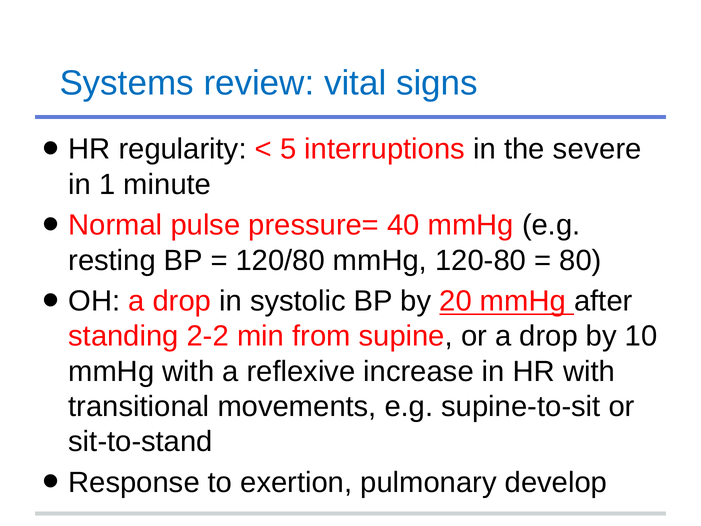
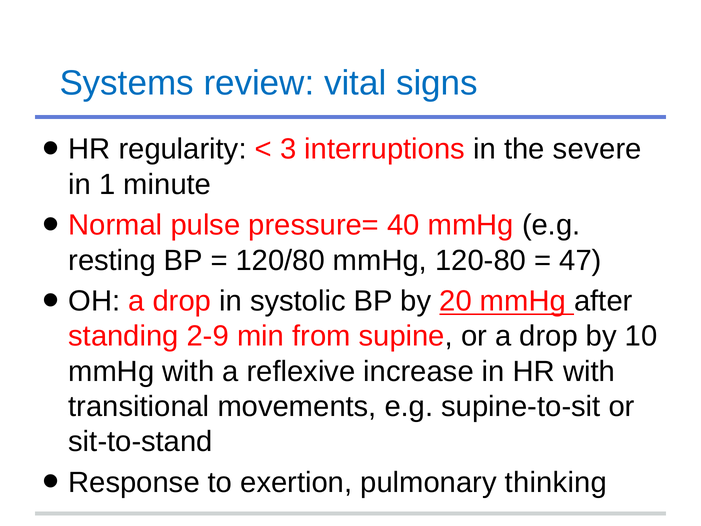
5: 5 -> 3
80: 80 -> 47
2-2: 2-2 -> 2-9
develop: develop -> thinking
